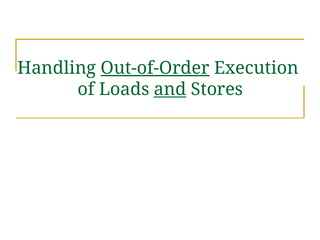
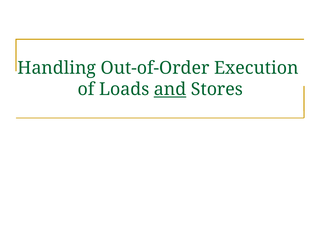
Out-of-Order underline: present -> none
